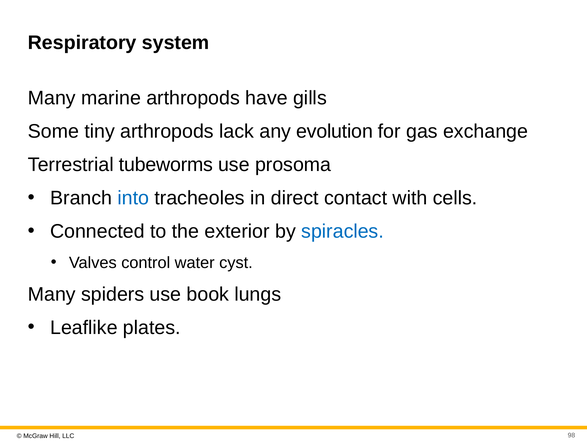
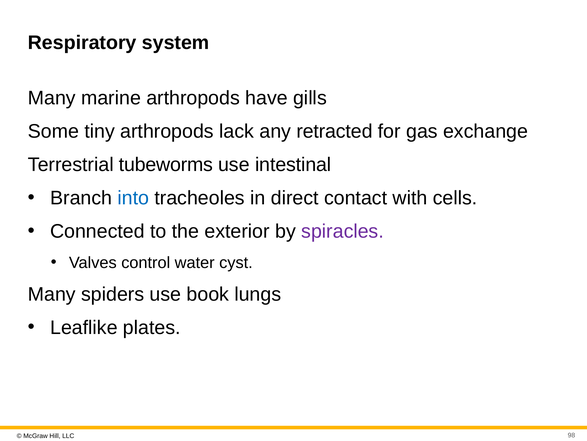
evolution: evolution -> retracted
prosoma: prosoma -> intestinal
spiracles colour: blue -> purple
